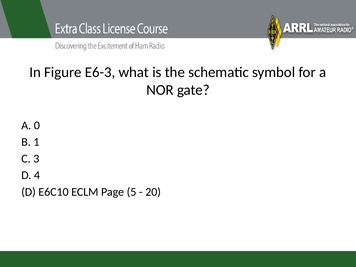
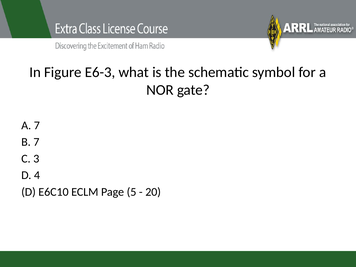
A 0: 0 -> 7
B 1: 1 -> 7
